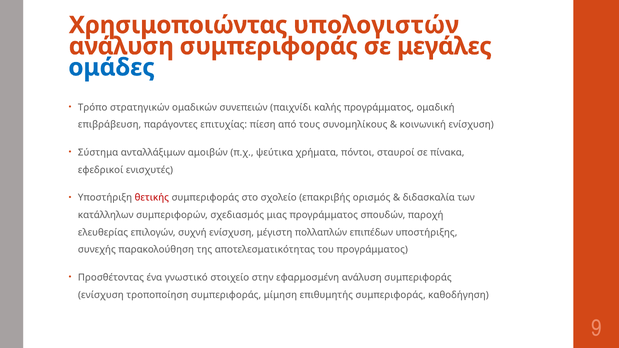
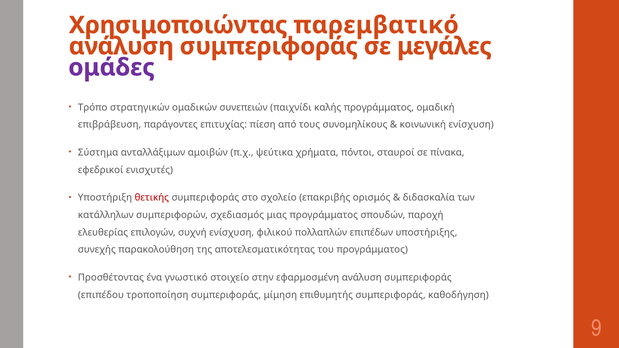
υπολογιστών: υπολογιστών -> παρεμβατικό
ομάδες colour: blue -> purple
μέγιστη: μέγιστη -> φιλικού
ενίσχυση at (101, 295): ενίσχυση -> επιπέδου
